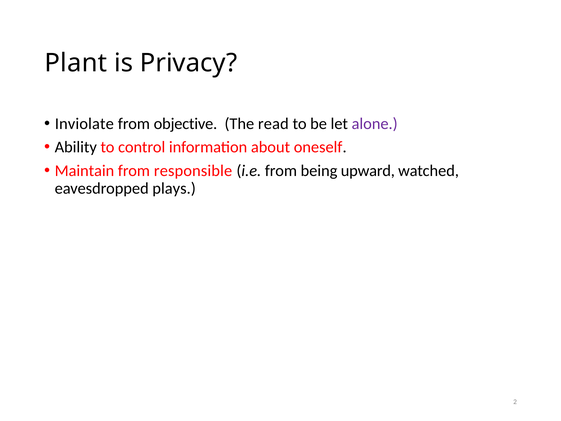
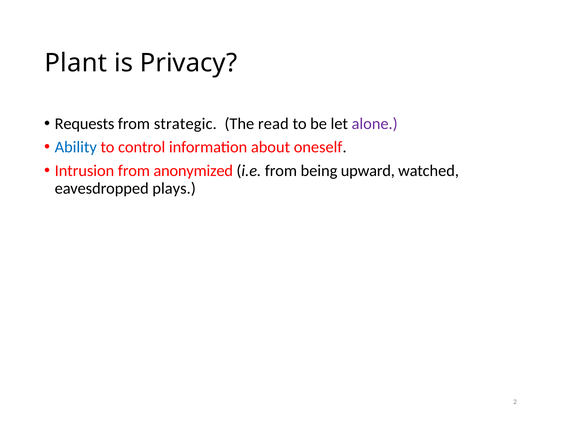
Inviolate: Inviolate -> Requests
objective: objective -> strategic
Ability colour: black -> blue
Maintain: Maintain -> Intrusion
responsible: responsible -> anonymized
